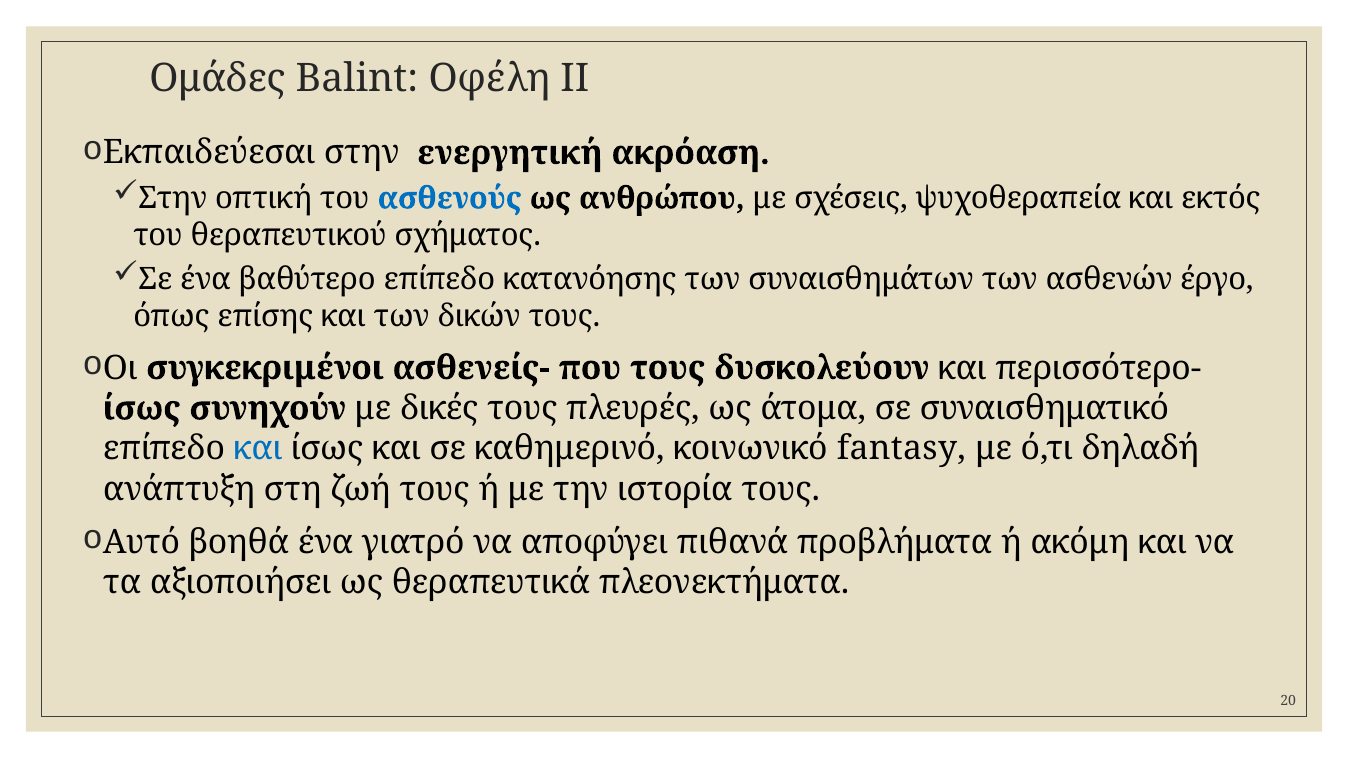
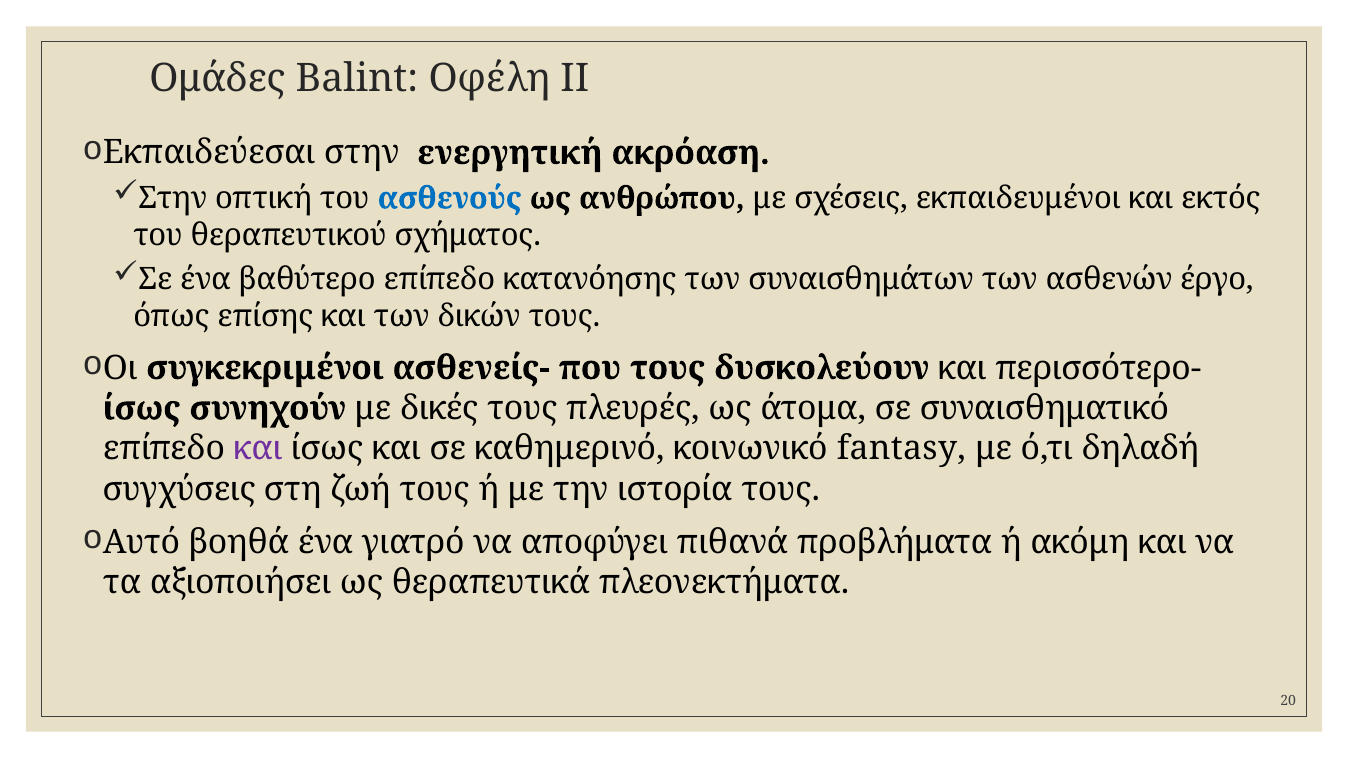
ψυχοθεραπεία: ψυχοθεραπεία -> εκπαιδευμένοι
και at (258, 449) colour: blue -> purple
ανάπτυξη: ανάπτυξη -> συγχύσεις
